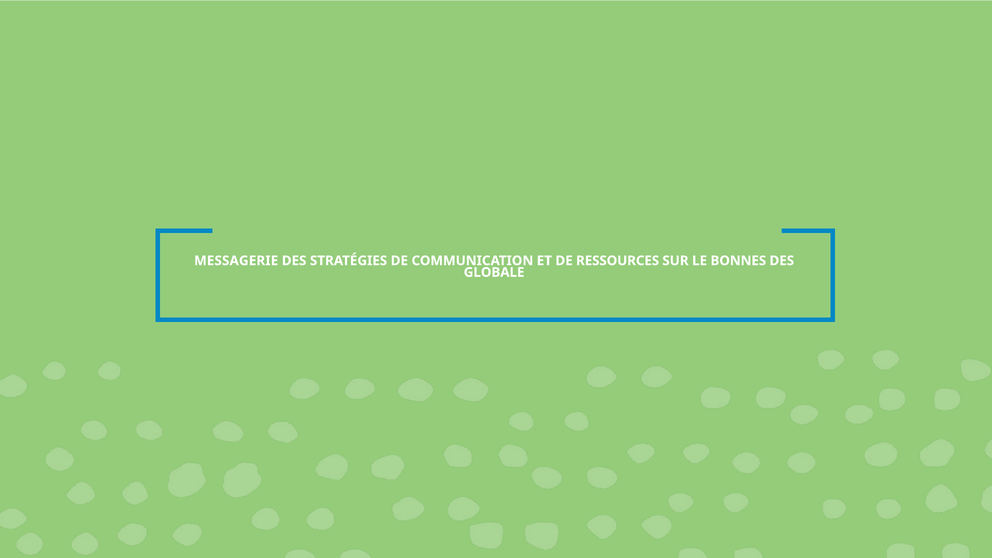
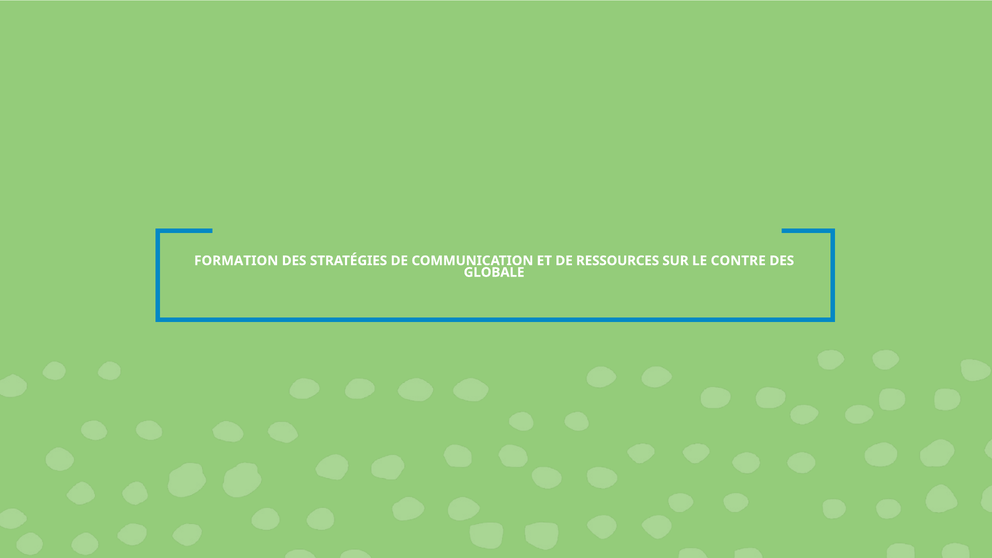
MESSAGERIE: MESSAGERIE -> FORMATION
BONNES: BONNES -> CONTRE
